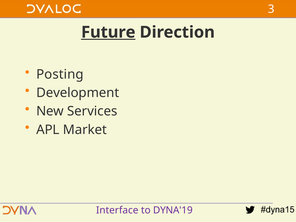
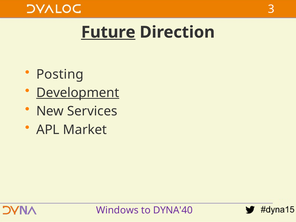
Development underline: none -> present
Interface: Interface -> Windows
DYNA'19: DYNA'19 -> DYNA'40
